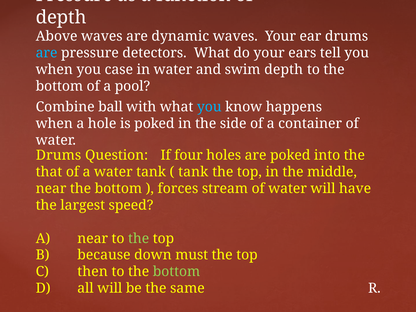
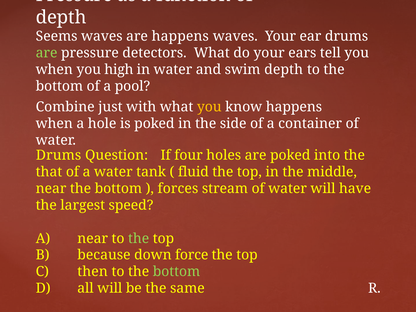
Above: Above -> Seems
are dynamic: dynamic -> happens
are at (47, 53) colour: light blue -> light green
case: case -> high
ball: ball -> just
you at (209, 107) colour: light blue -> yellow
tank at (193, 172): tank -> fluid
must: must -> force
